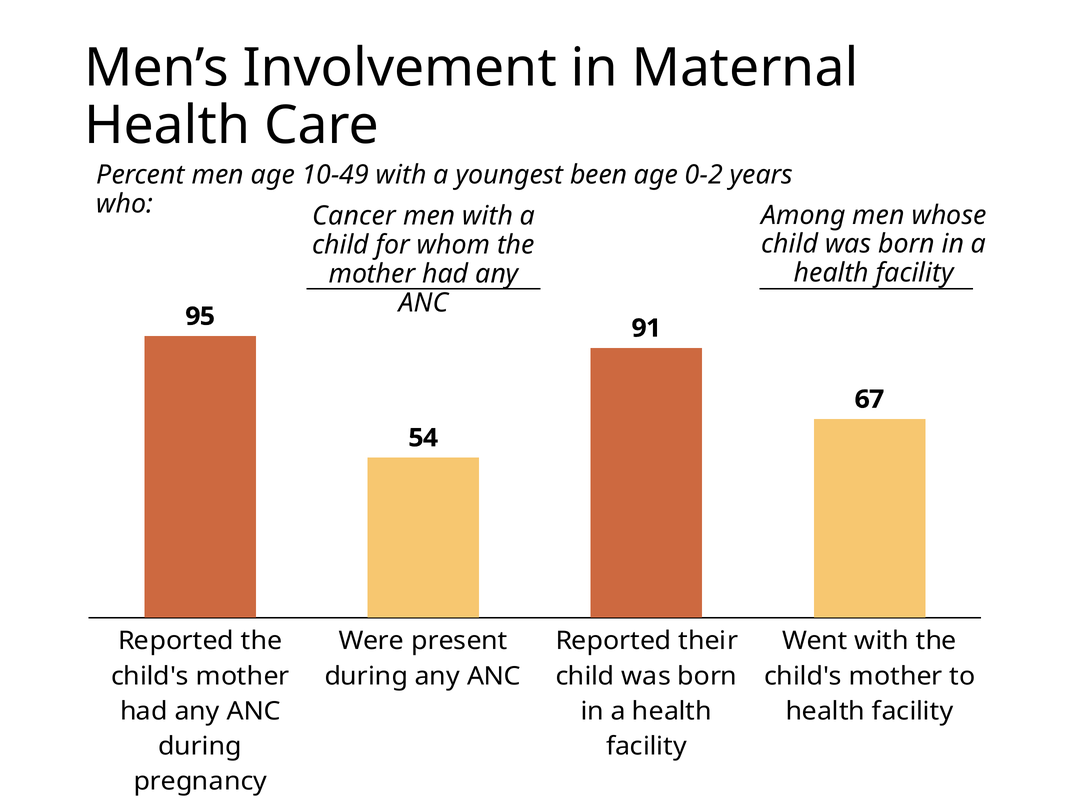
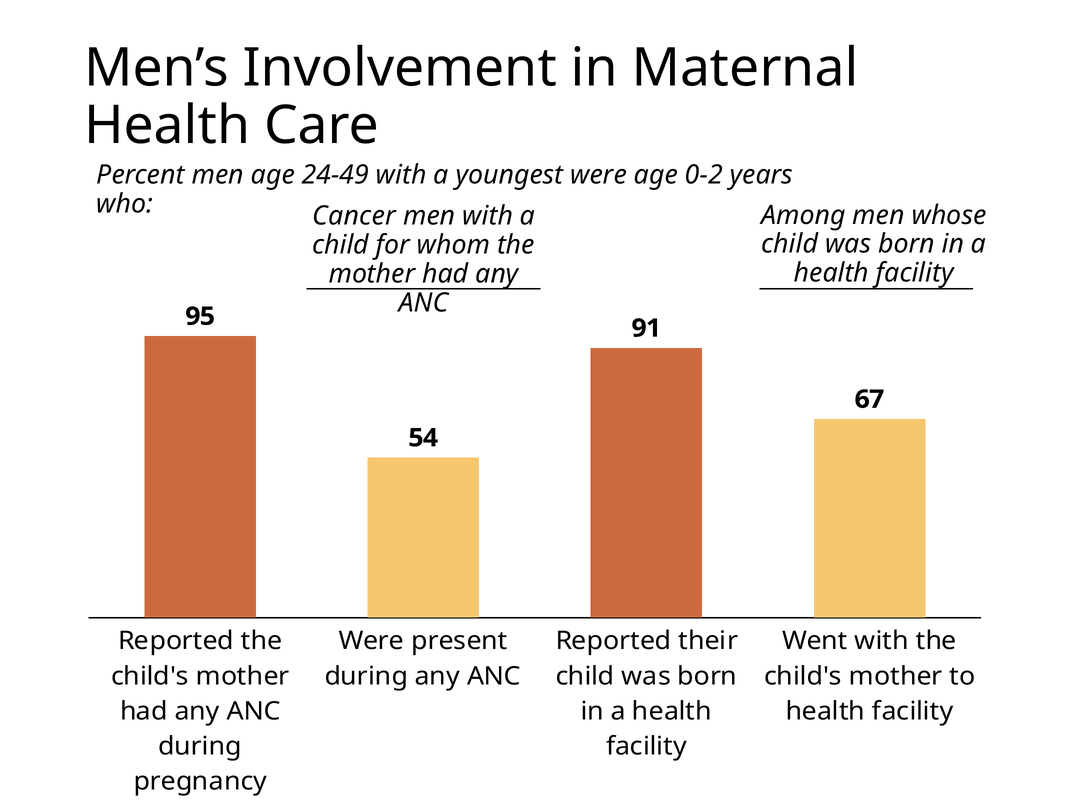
10-49: 10-49 -> 24-49
youngest been: been -> were
